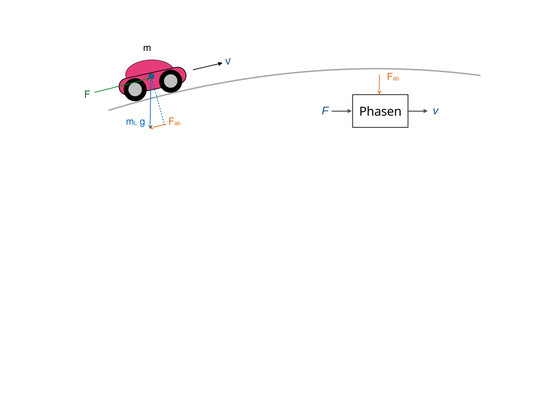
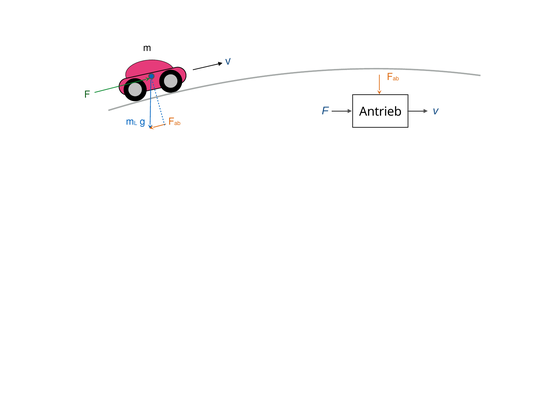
Phasen: Phasen -> Antrieb
